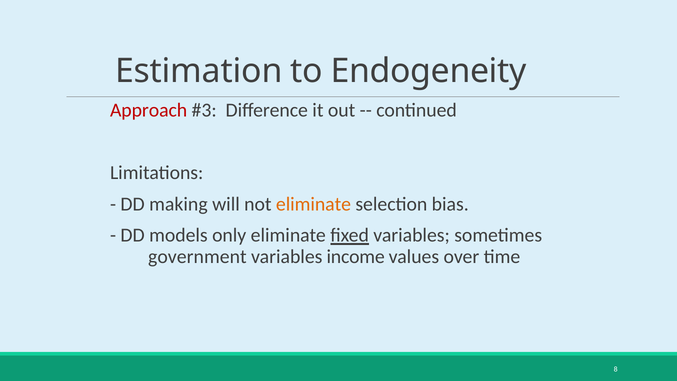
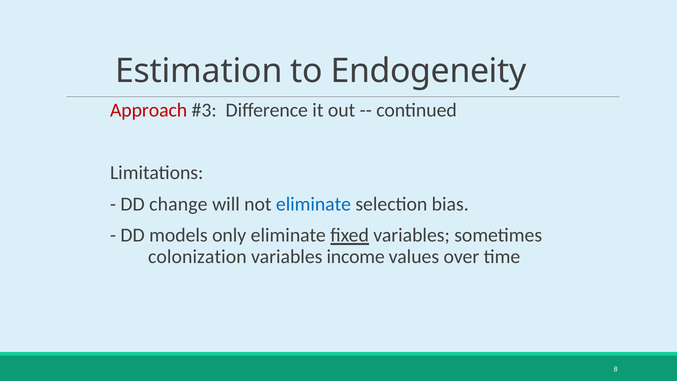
making: making -> change
eliminate at (313, 204) colour: orange -> blue
government: government -> colonization
